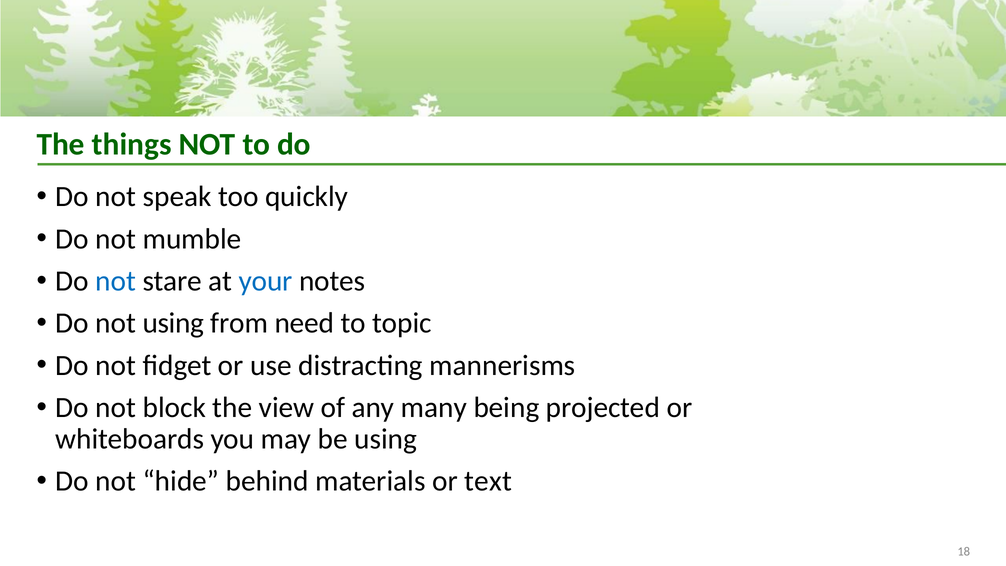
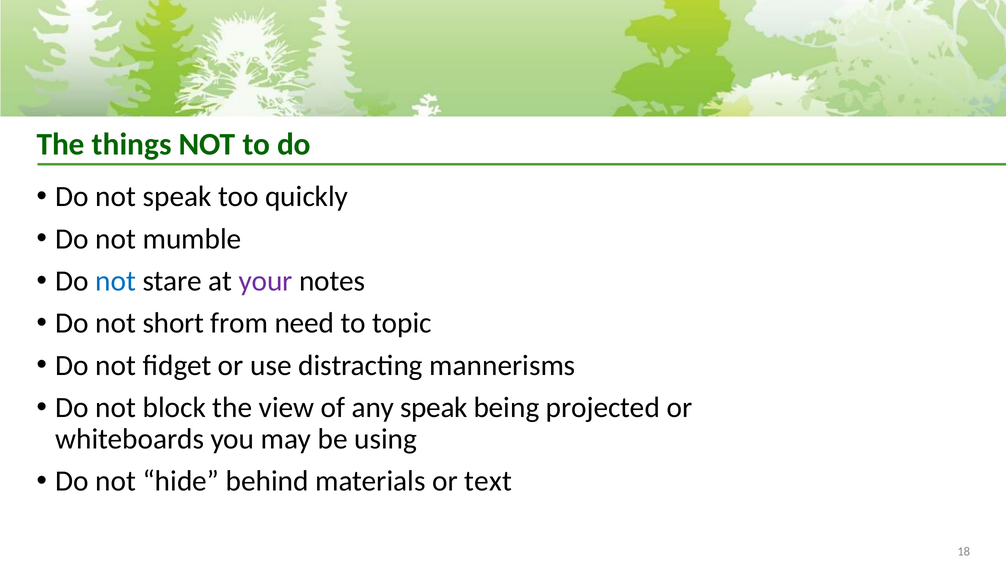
your colour: blue -> purple
not using: using -> short
any many: many -> speak
